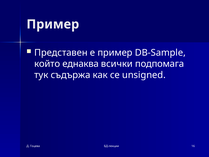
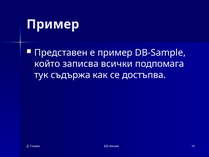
еднаква: еднаква -> записва
unsigned: unsigned -> достъпва
